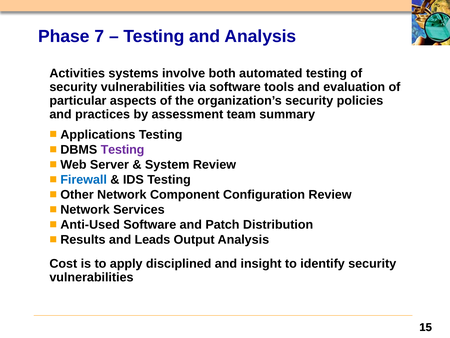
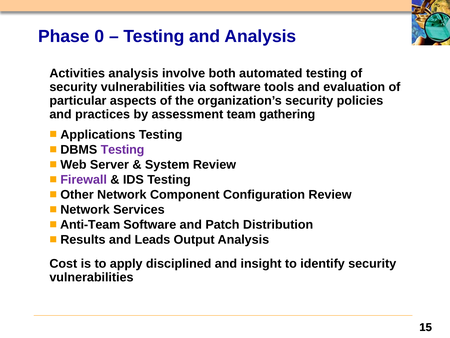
7: 7 -> 0
Activities systems: systems -> analysis
summary: summary -> gathering
Firewall colour: blue -> purple
Anti-Used: Anti-Used -> Anti-Team
